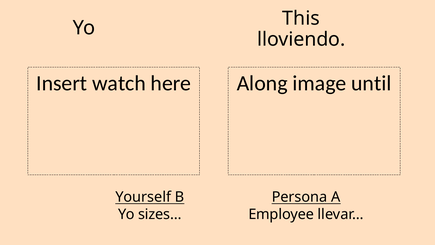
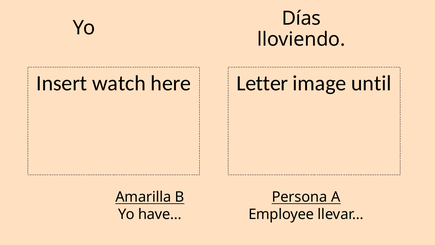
This: This -> Días
Along: Along -> Letter
Yourself: Yourself -> Amarilla
sizes…: sizes… -> have…
